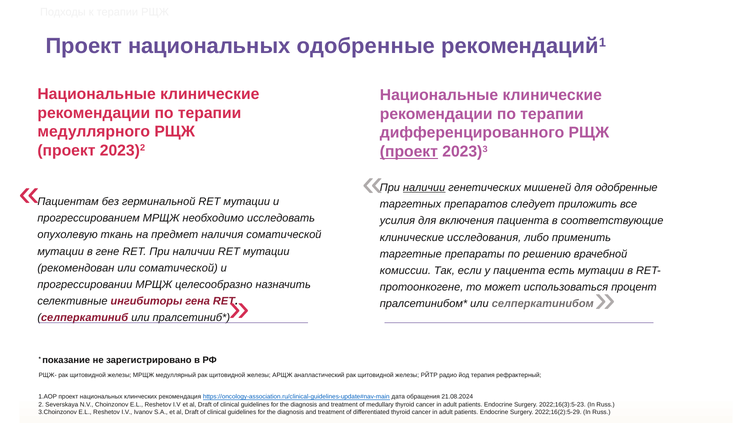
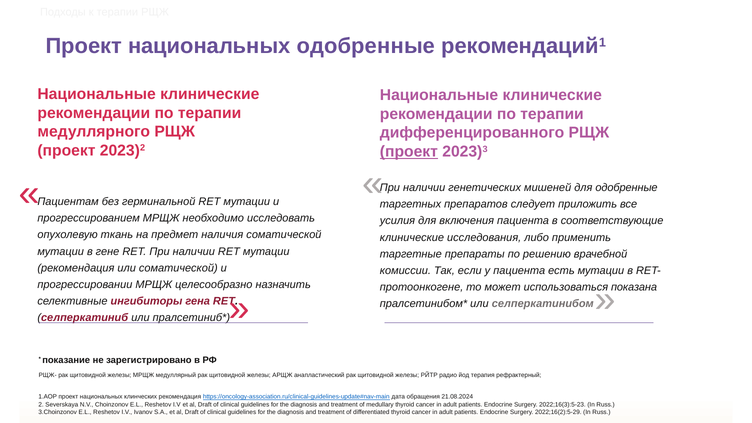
наличии at (424, 188) underline: present -> none
рекомендован at (76, 268): рекомендован -> рекомендация
процент: процент -> показана
